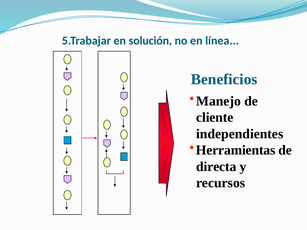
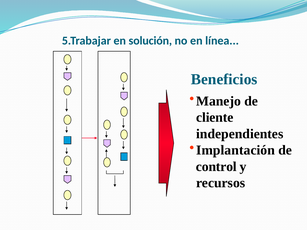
Herramientas: Herramientas -> Implantación
directa: directa -> control
